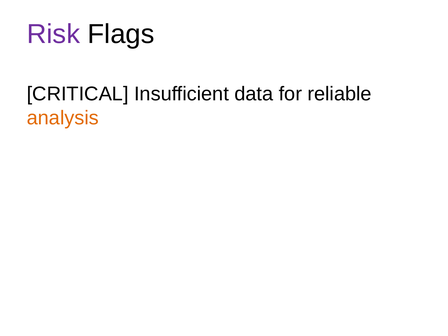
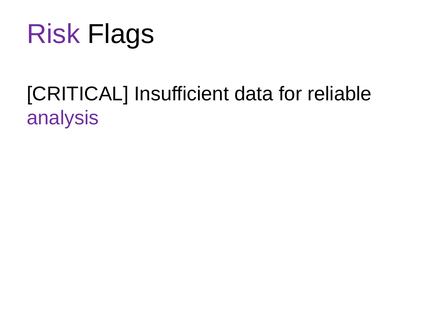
analysis colour: orange -> purple
